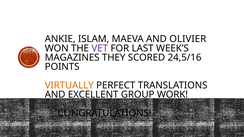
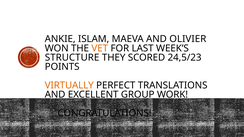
VET colour: purple -> orange
MAGAZINES: MAGAZINES -> STRUCTURE
24,5/16: 24,5/16 -> 24,5/23
